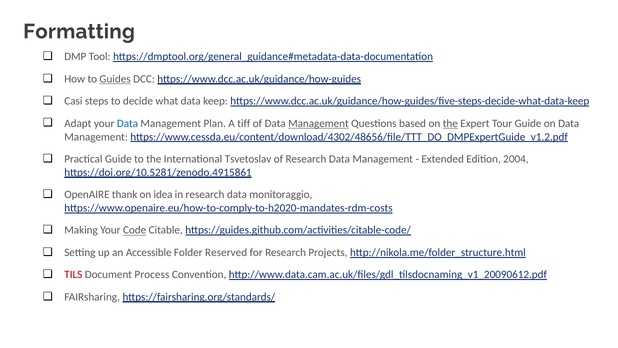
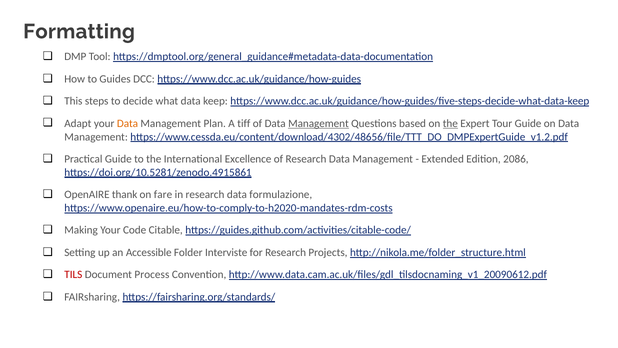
Guides underline: present -> none
Casi: Casi -> This
Data at (128, 123) colour: blue -> orange
Tsvetoslav: Tsvetoslav -> Excellence
2004: 2004 -> 2086
idea: idea -> fare
monitoraggio: monitoraggio -> formulazione
Code underline: present -> none
Reserved: Reserved -> Interviste
